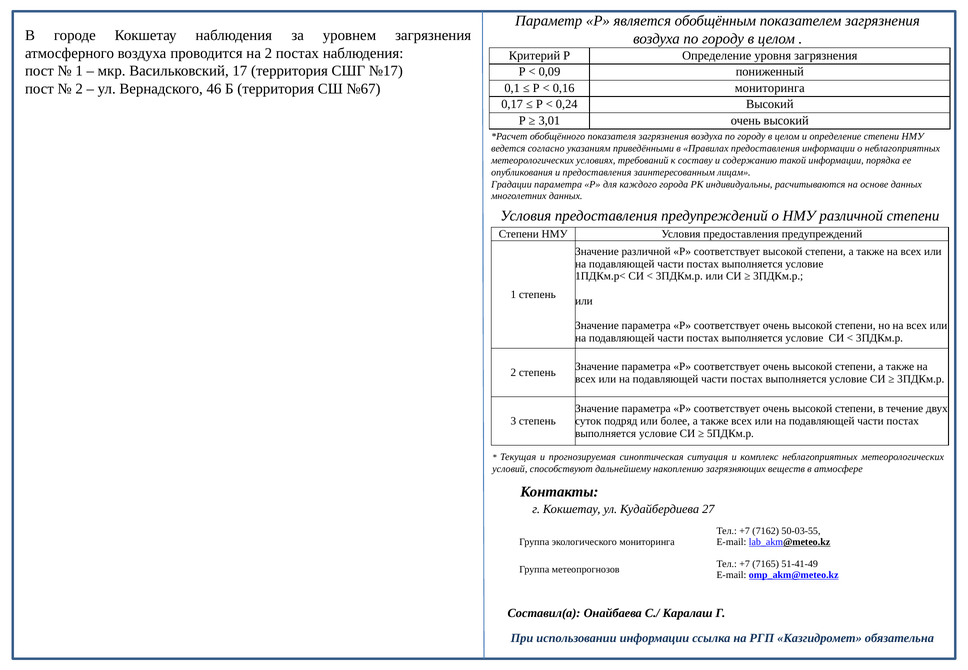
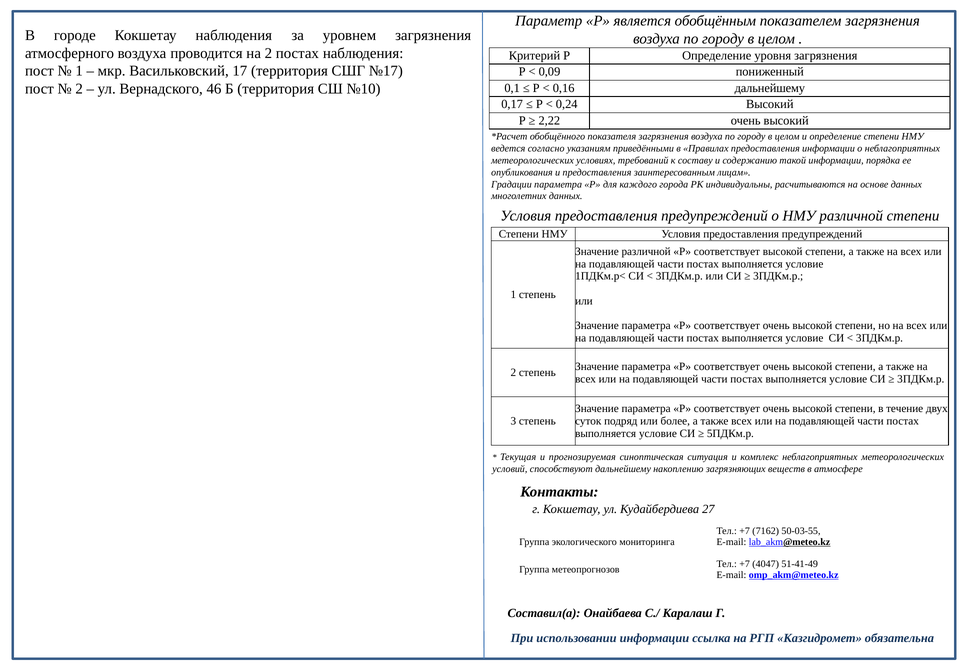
№67: №67 -> №10
0,16 мониторинга: мониторинга -> дальнейшему
3,01: 3,01 -> 2,22
7165: 7165 -> 4047
